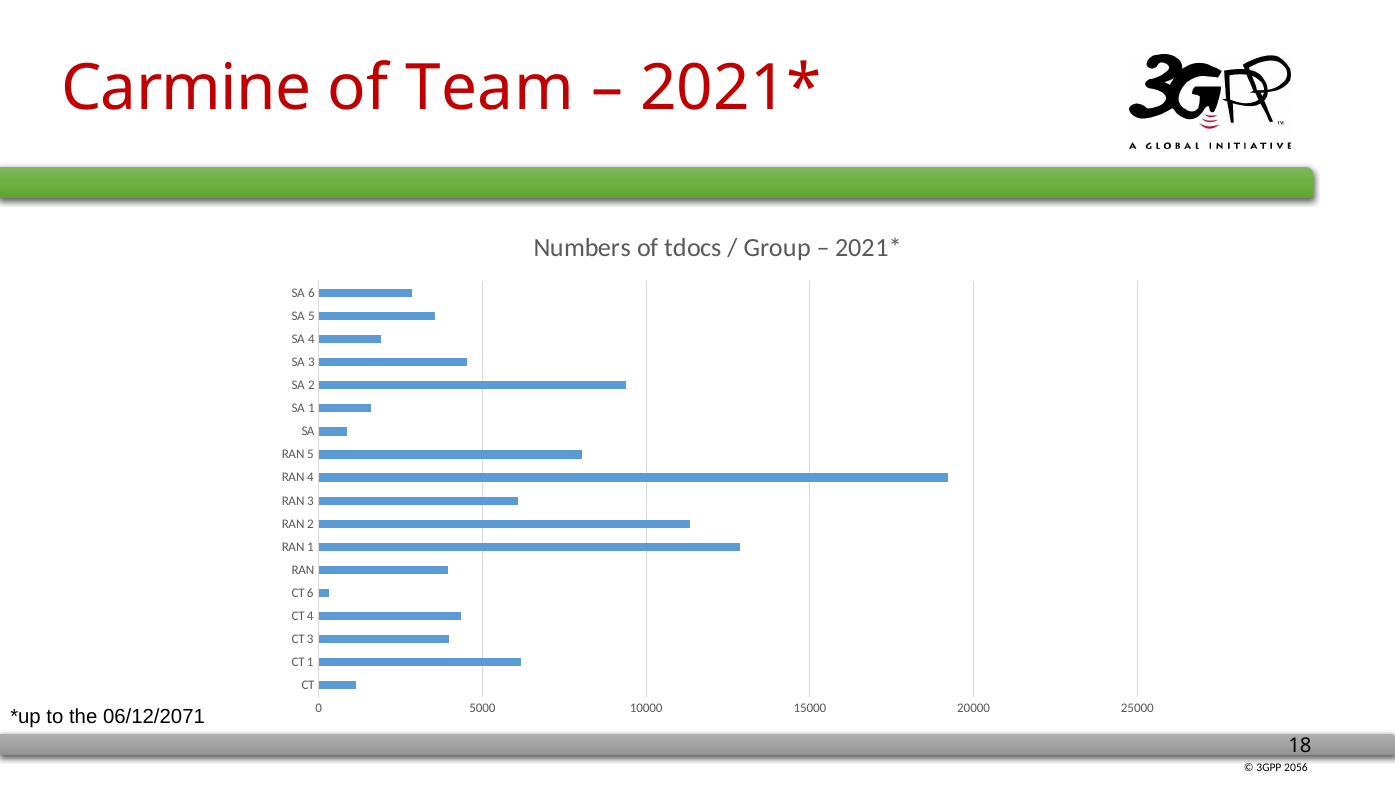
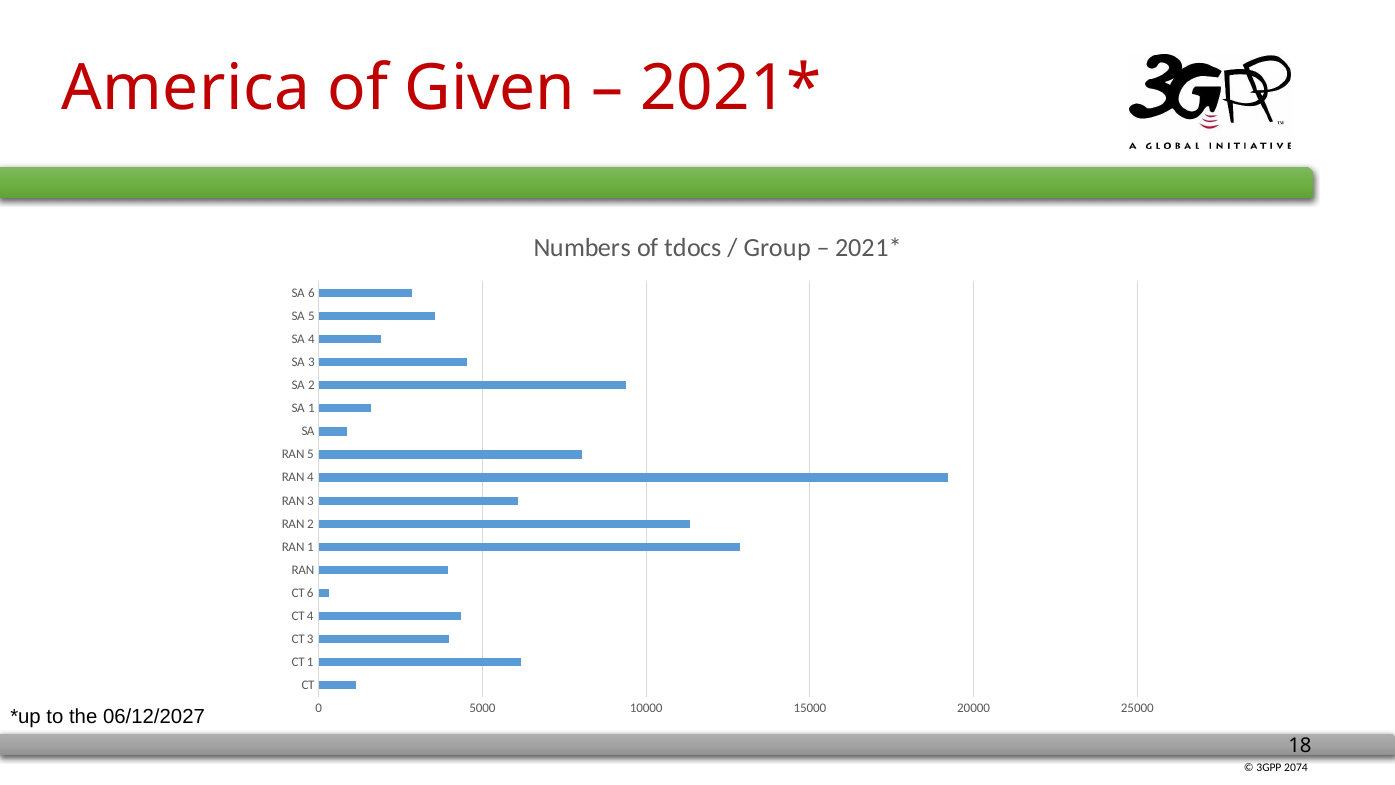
Carmine: Carmine -> America
Team: Team -> Given
06/12/2071: 06/12/2071 -> 06/12/2027
2056: 2056 -> 2074
